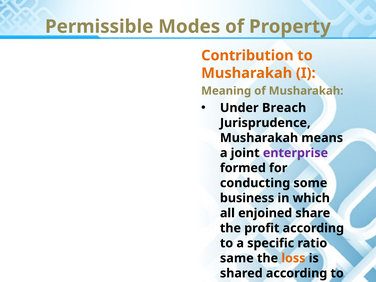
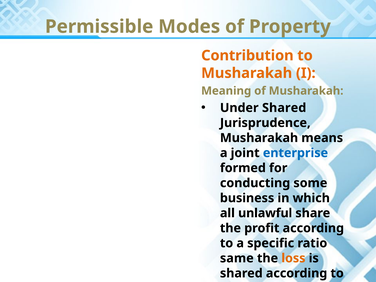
Under Breach: Breach -> Shared
enterprise colour: purple -> blue
enjoined: enjoined -> unlawful
